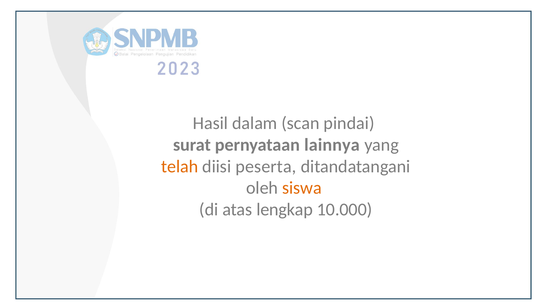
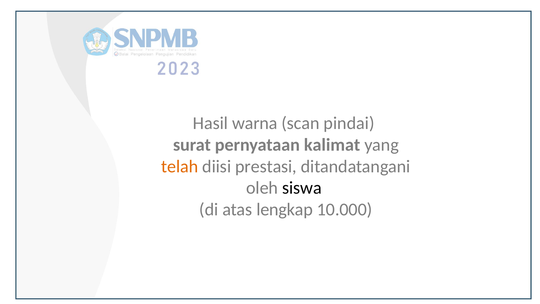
dalam: dalam -> warna
lainnya: lainnya -> kalimat
peserta: peserta -> prestasi
siswa colour: orange -> black
